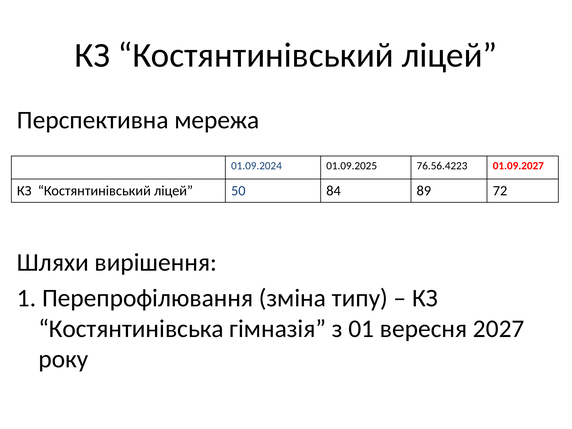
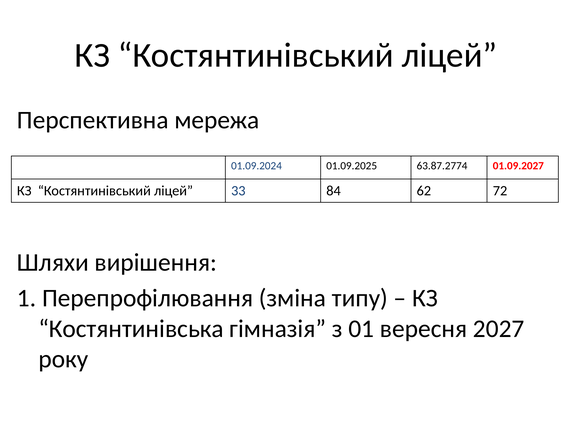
76.56.4223: 76.56.4223 -> 63.87.2774
50: 50 -> 33
89: 89 -> 62
